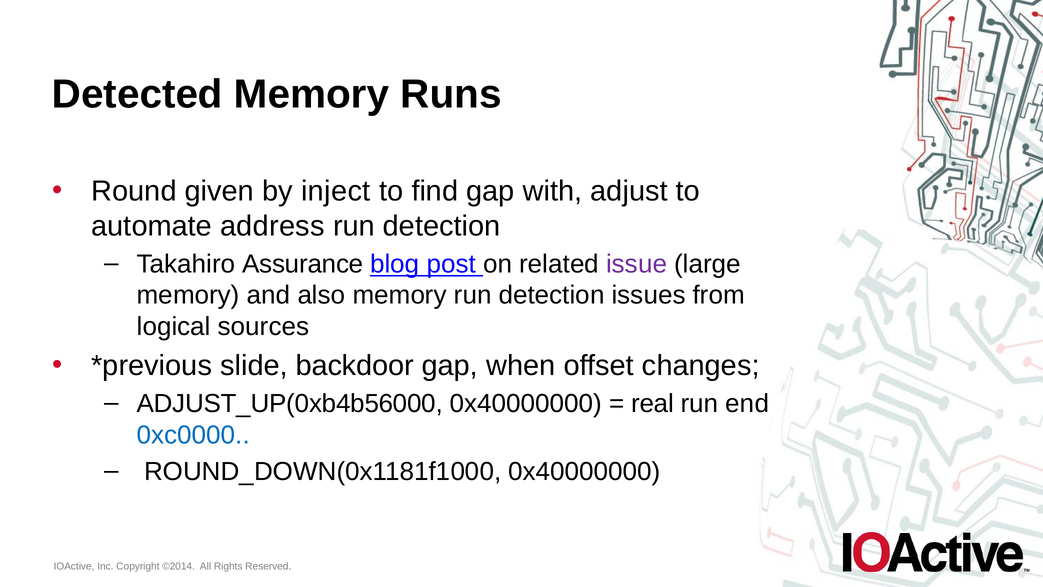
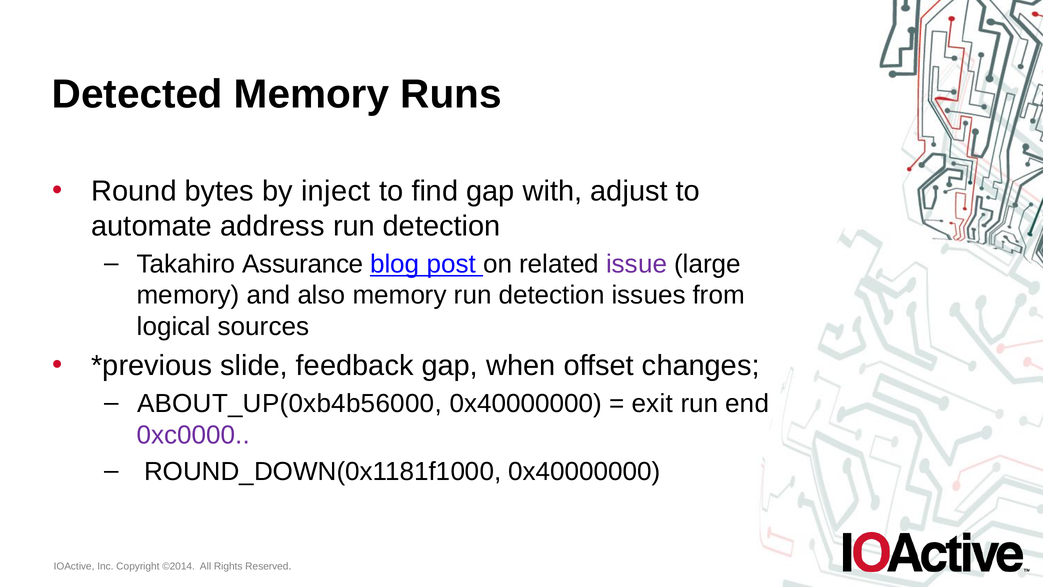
given: given -> bytes
backdoor: backdoor -> feedback
ADJUST_UP(0xb4b56000: ADJUST_UP(0xb4b56000 -> ABOUT_UP(0xb4b56000
real: real -> exit
0xc0000 colour: blue -> purple
